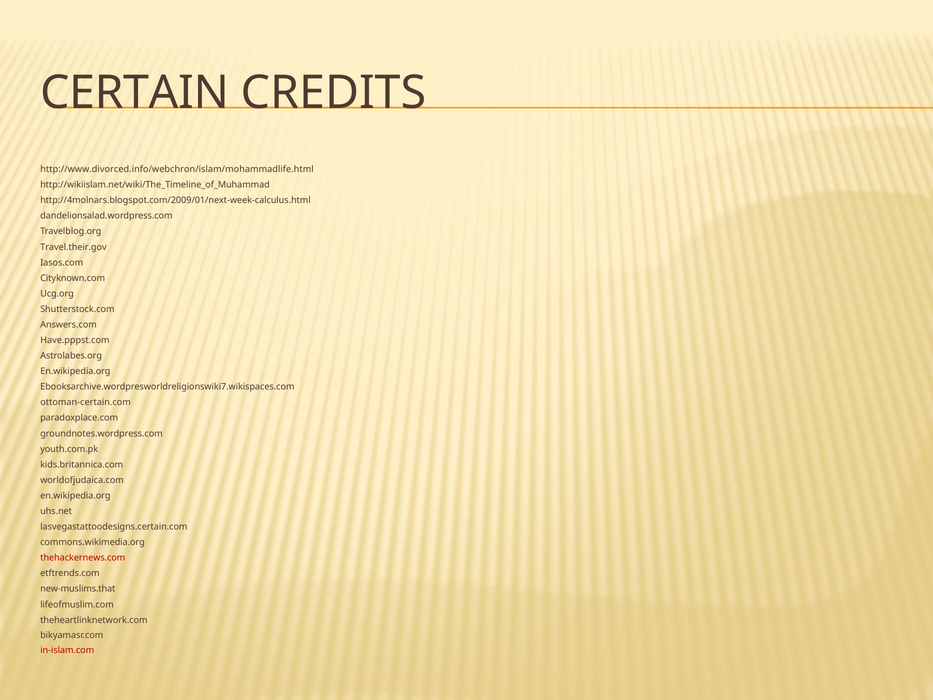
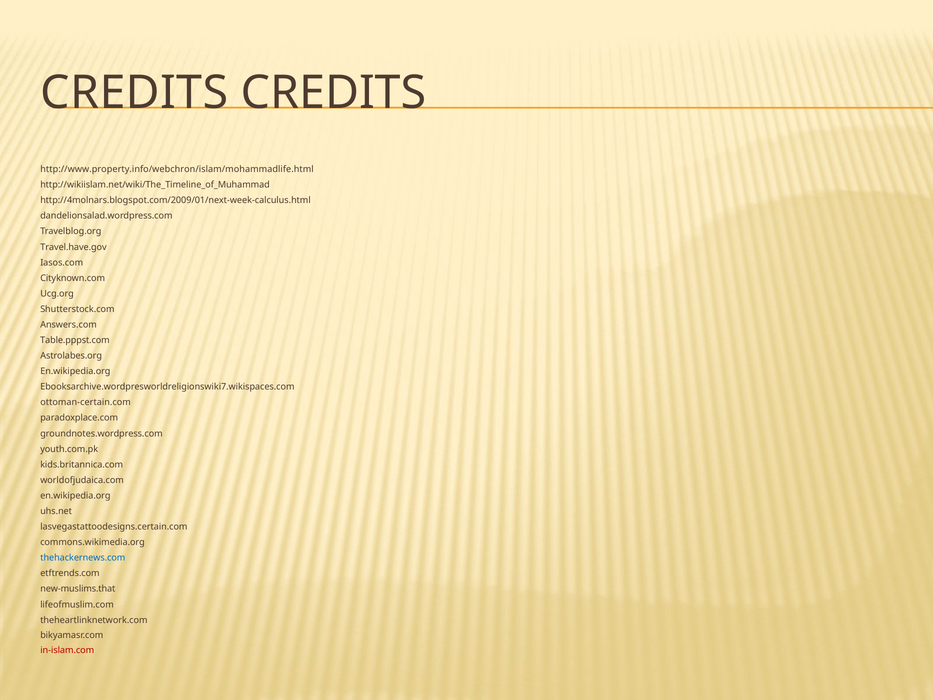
CERTAIN at (135, 93): CERTAIN -> CREDITS
http://www.divorced.info/webchron/islam/mohammadlife.html: http://www.divorced.info/webchron/islam/mohammadlife.html -> http://www.property.info/webchron/islam/mohammadlife.html
Travel.their.gov: Travel.their.gov -> Travel.have.gov
Have.pppst.com: Have.pppst.com -> Table.pppst.com
thehackernews.com colour: red -> blue
